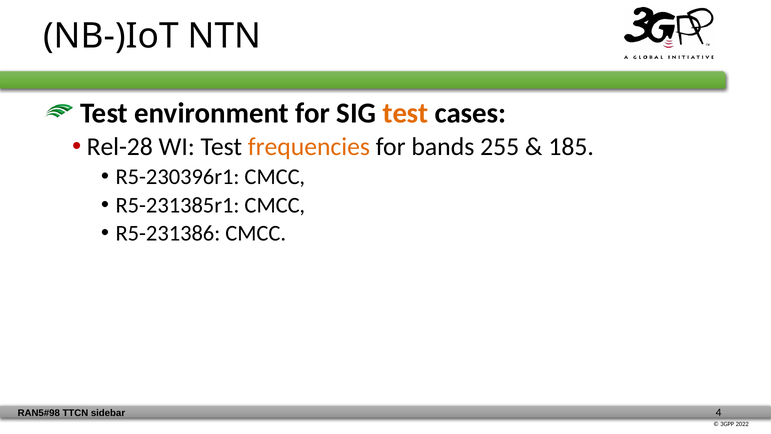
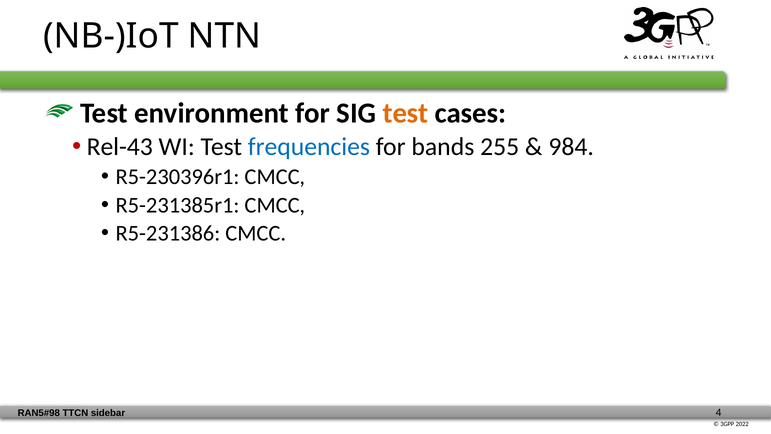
Rel-28: Rel-28 -> Rel-43
frequencies colour: orange -> blue
185: 185 -> 984
